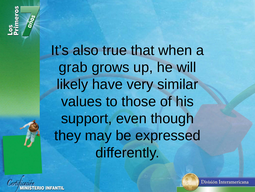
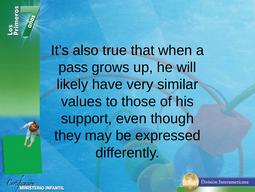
grab: grab -> pass
